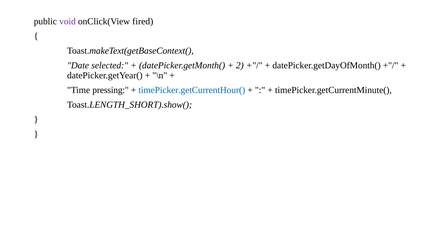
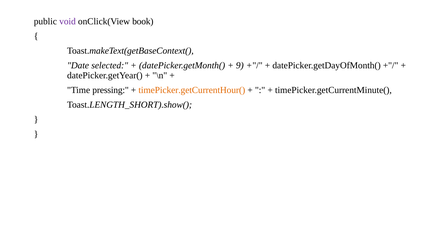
fired: fired -> book
2: 2 -> 9
timePicker.getCurrentHour( colour: blue -> orange
